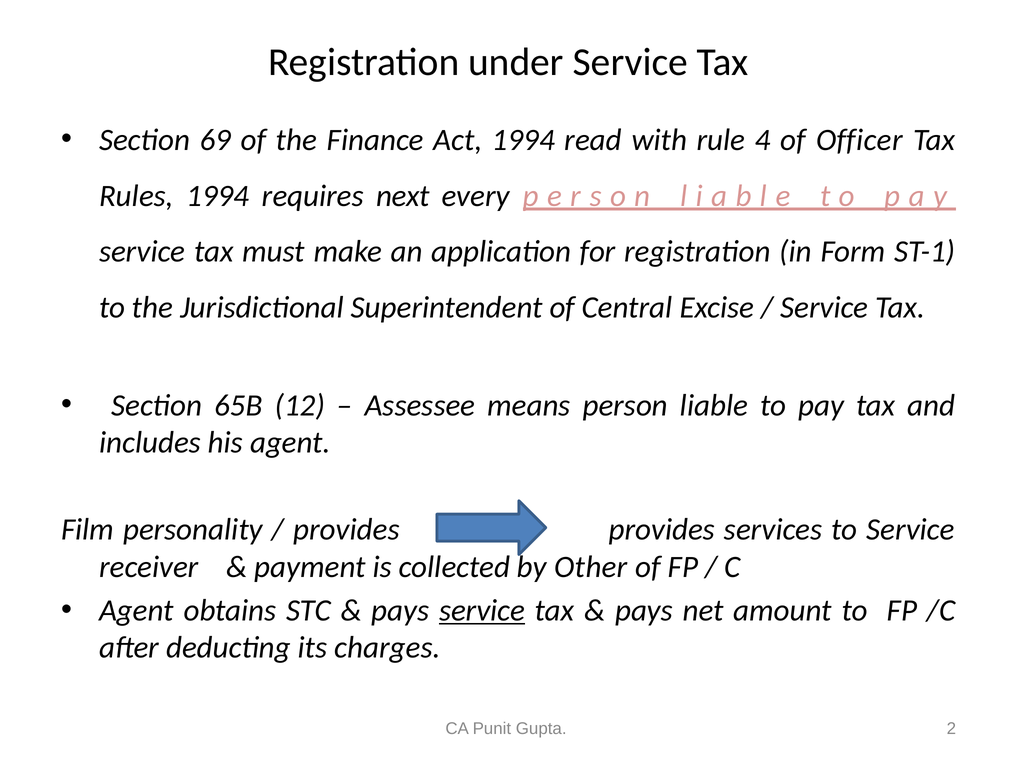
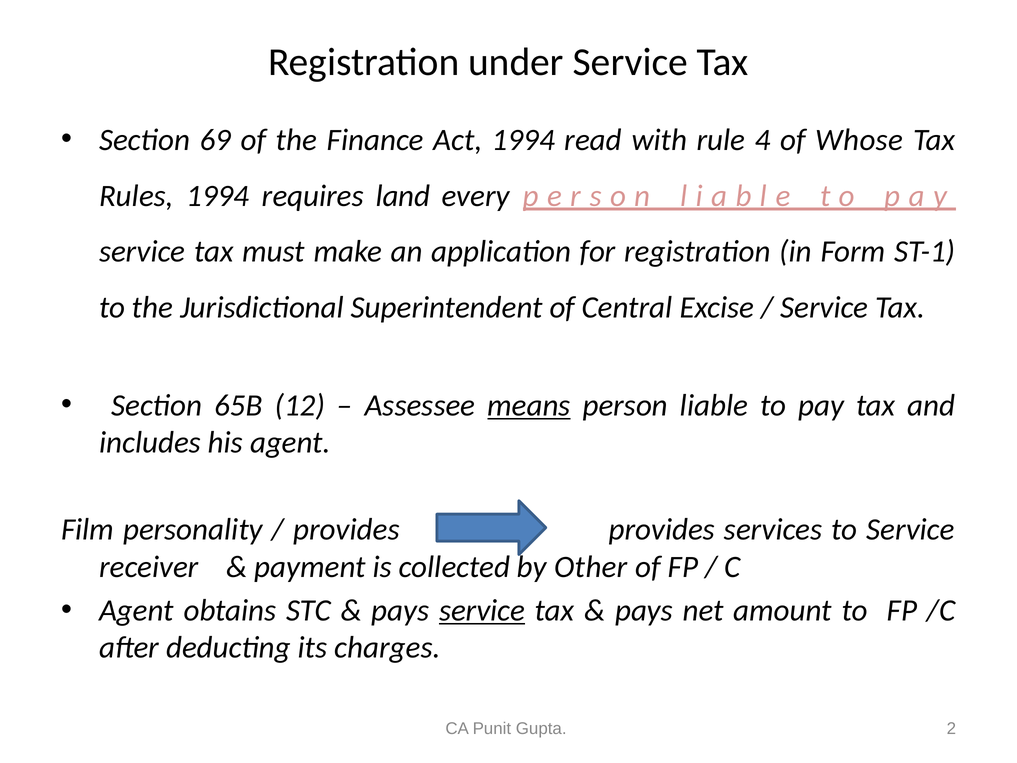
Officer: Officer -> Whose
next: next -> land
means underline: none -> present
